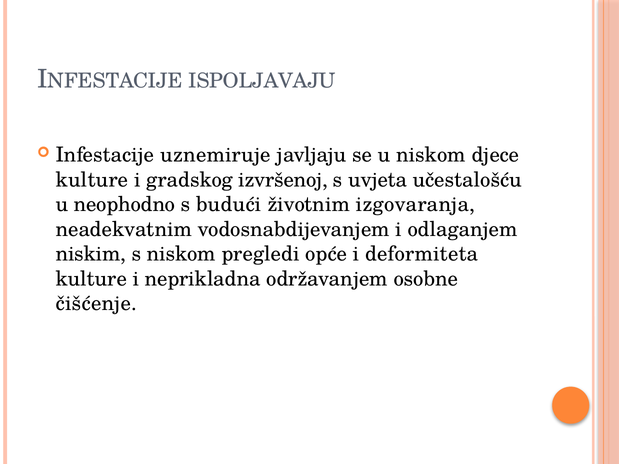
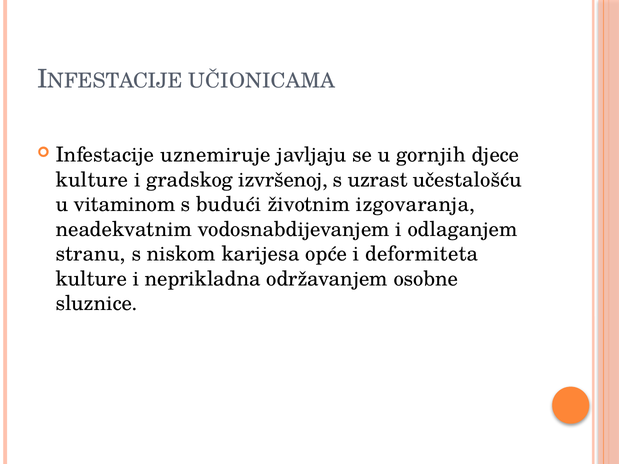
ISPOLJAVAJU: ISPOLJAVAJU -> UČIONICAMA
u niskom: niskom -> gornjih
uvjeta: uvjeta -> uzrast
neophodno: neophodno -> vitaminom
niskim: niskim -> stranu
pregledi: pregledi -> karijesa
čišćenje: čišćenje -> sluznice
